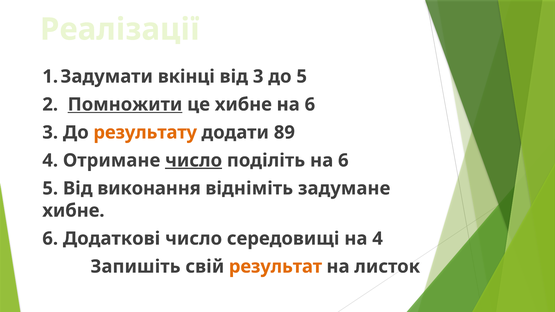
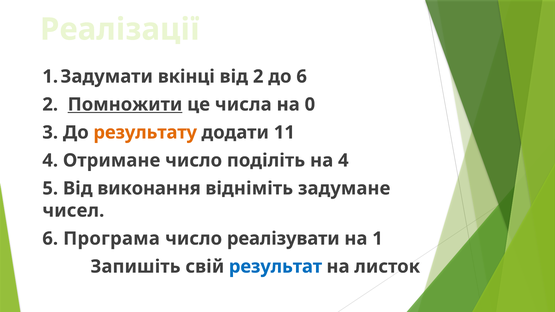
від 3: 3 -> 2
до 5: 5 -> 6
це хибне: хибне -> числа
6 at (310, 105): 6 -> 0
89: 89 -> 11
число at (194, 161) underline: present -> none
поділіть на 6: 6 -> 4
хибне at (73, 211): хибне -> чисел
Додаткові: Додаткові -> Програма
середовищі: середовищі -> реалізувати
на 4: 4 -> 1
результат colour: orange -> blue
